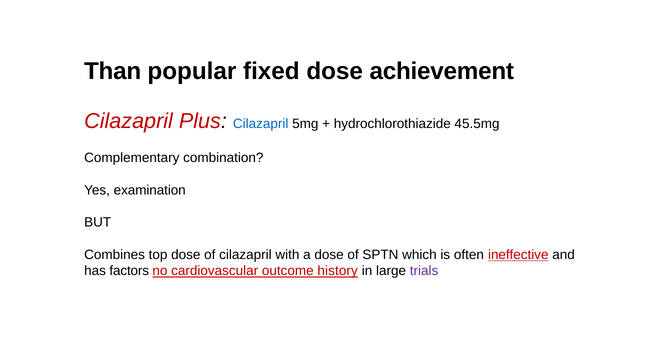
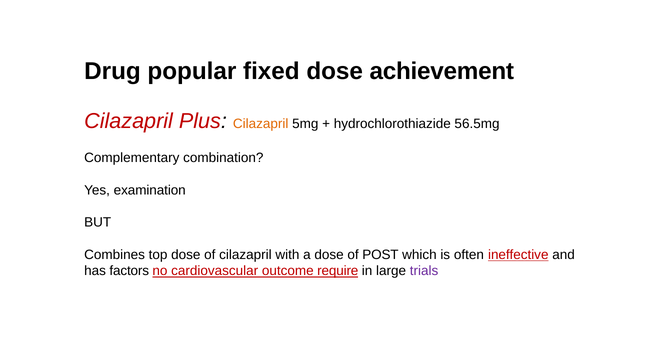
Than: Than -> Drug
Cilazapril at (261, 124) colour: blue -> orange
45.5mg: 45.5mg -> 56.5mg
SPTN: SPTN -> POST
history: history -> require
